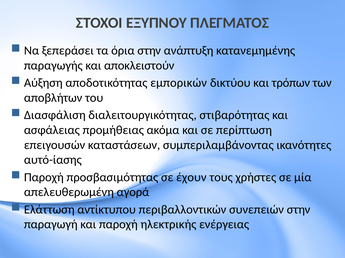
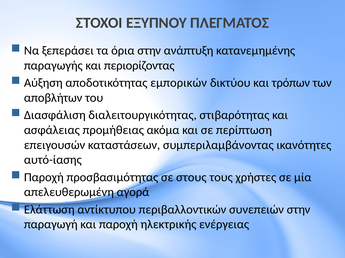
αποκλειστούν: αποκλειστούν -> περιορίζοντας
έχουν: έχουν -> στους
